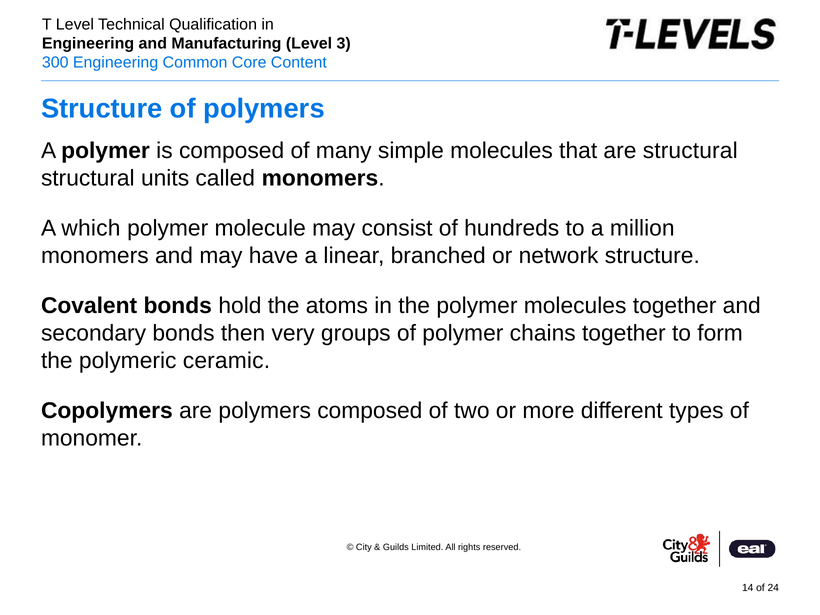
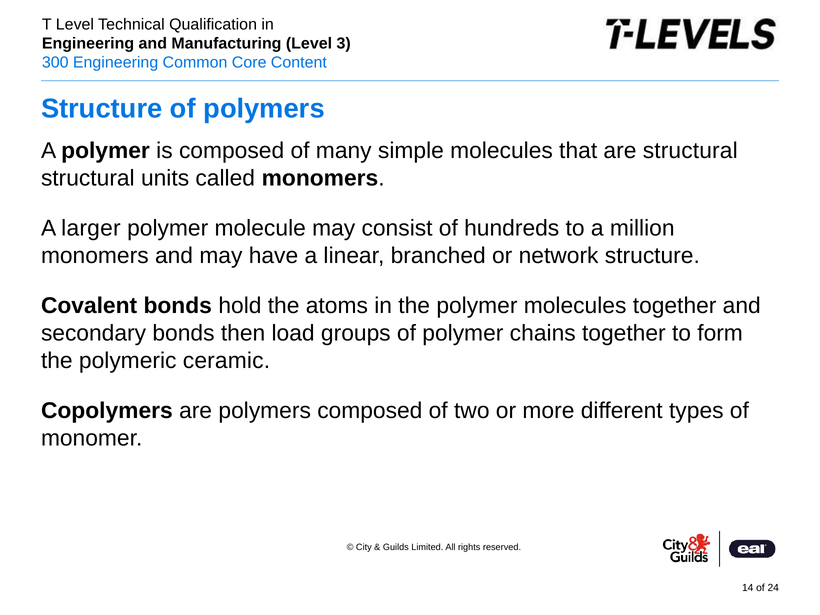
which: which -> larger
very: very -> load
